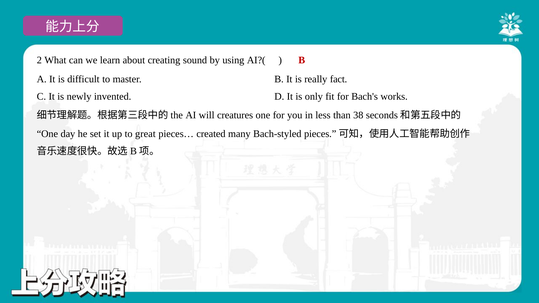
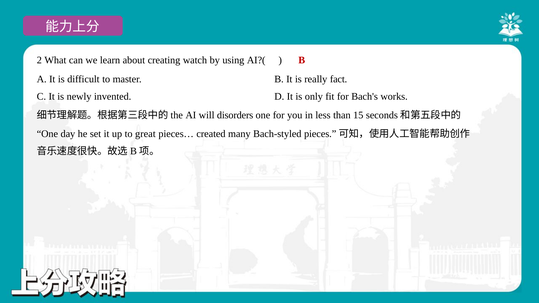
sound: sound -> watch
creatures: creatures -> disorders
38: 38 -> 15
